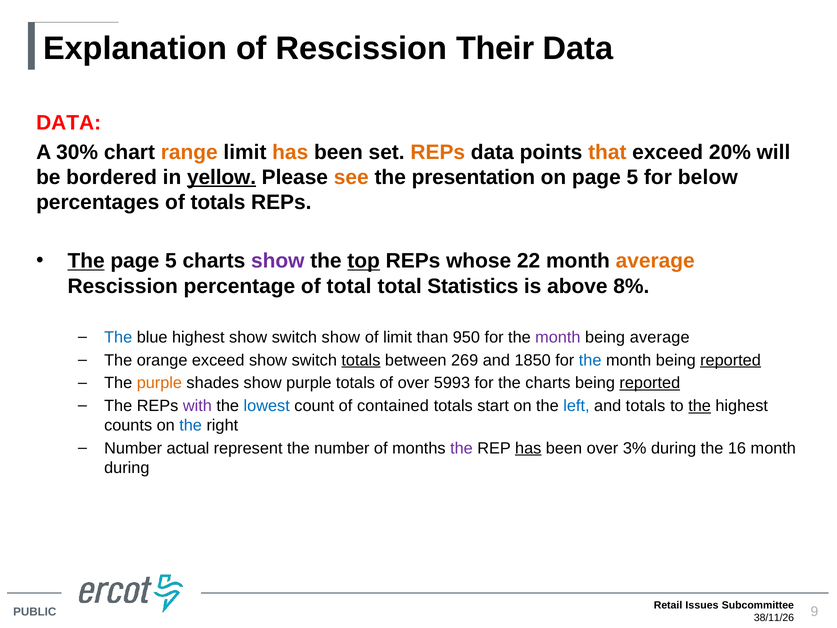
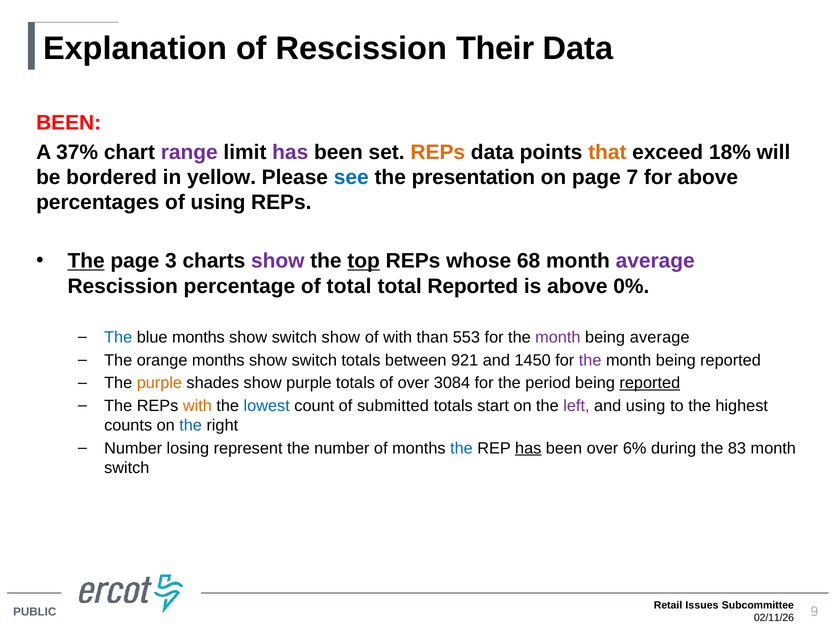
DATA at (69, 123): DATA -> BEEN
30%: 30% -> 37%
range colour: orange -> purple
has at (290, 152) colour: orange -> purple
20%: 20% -> 18%
yellow underline: present -> none
see colour: orange -> blue
on page 5: 5 -> 7
for below: below -> above
of totals: totals -> using
5 at (171, 261): 5 -> 3
22: 22 -> 68
average at (655, 261) colour: orange -> purple
total Statistics: Statistics -> Reported
8%: 8% -> 0%
blue highest: highest -> months
of limit: limit -> with
950: 950 -> 553
orange exceed: exceed -> months
totals at (361, 360) underline: present -> none
269: 269 -> 921
1850: 1850 -> 1450
the at (590, 360) colour: blue -> purple
reported at (731, 360) underline: present -> none
5993: 5993 -> 3084
the charts: charts -> period
with at (197, 406) colour: purple -> orange
contained: contained -> submitted
left colour: blue -> purple
and totals: totals -> using
the at (700, 406) underline: present -> none
actual: actual -> losing
the at (461, 448) colour: purple -> blue
3%: 3% -> 6%
16: 16 -> 83
during at (127, 468): during -> switch
38/11/26: 38/11/26 -> 02/11/26
